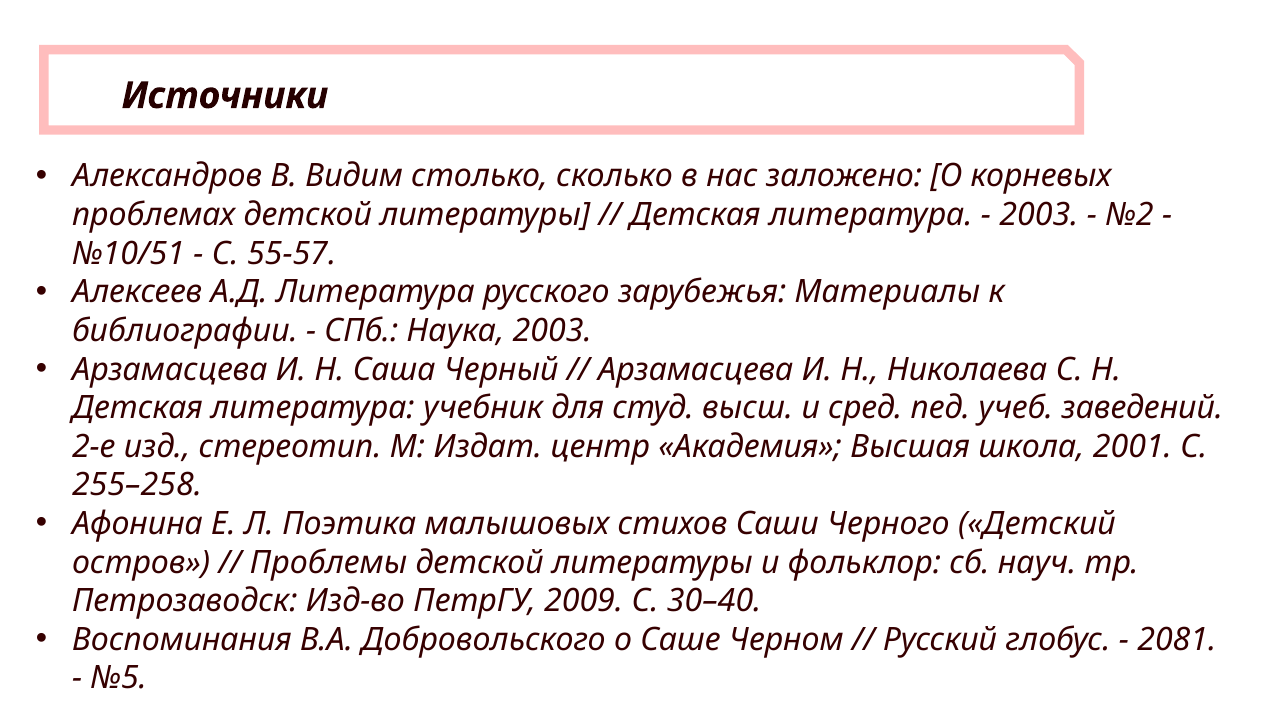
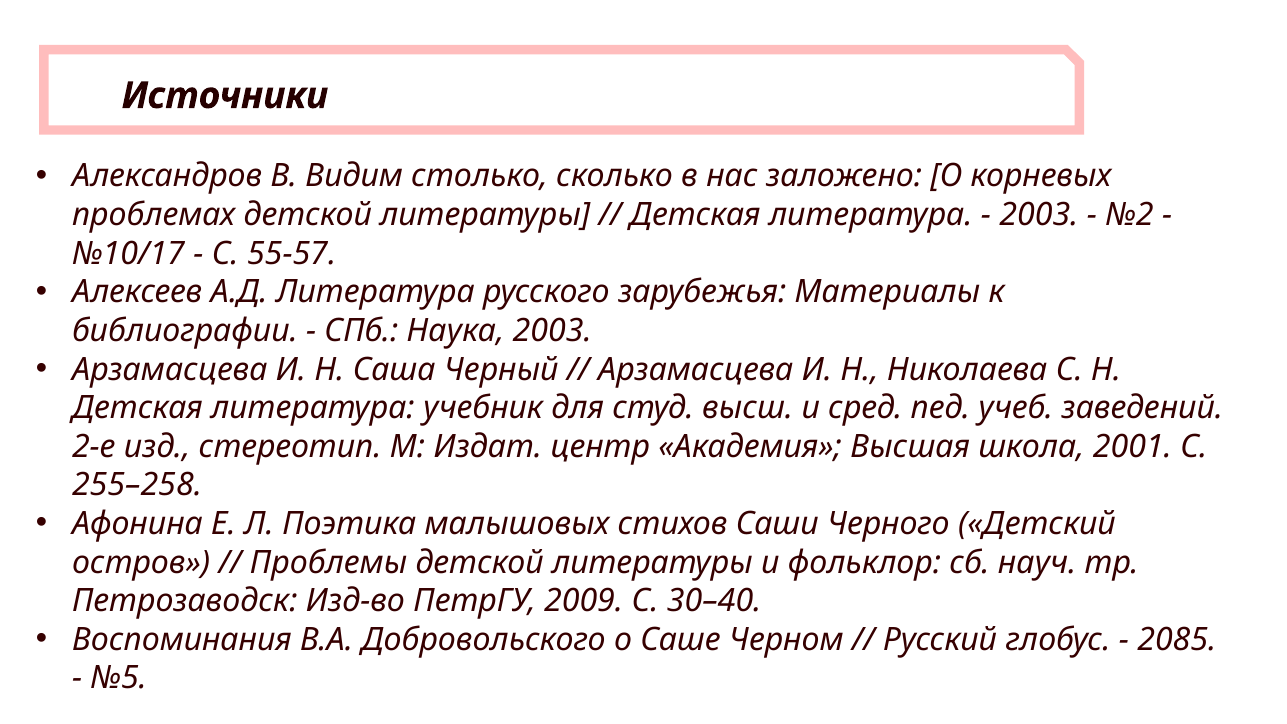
№10/51: №10/51 -> №10/17
2081: 2081 -> 2085
